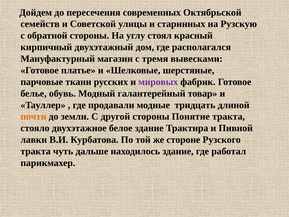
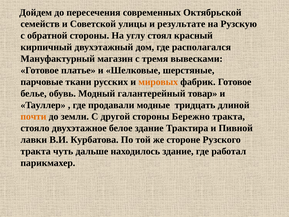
старинных: старинных -> результате
мировых colour: purple -> orange
Понятие: Понятие -> Бережно
